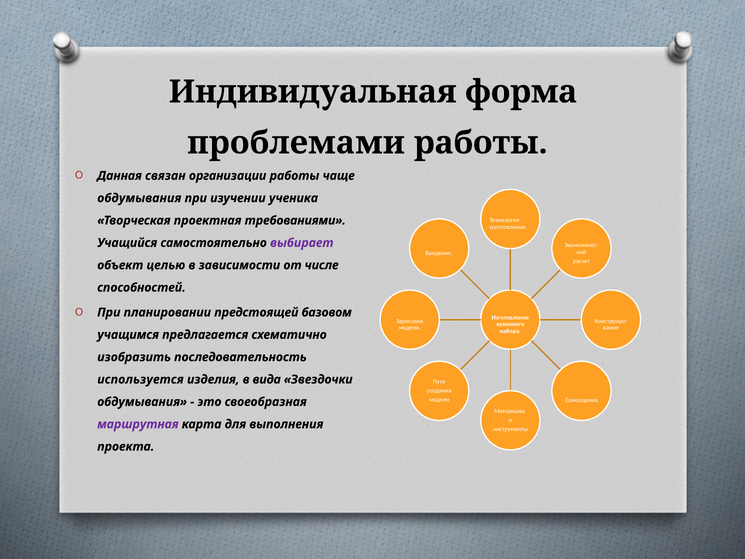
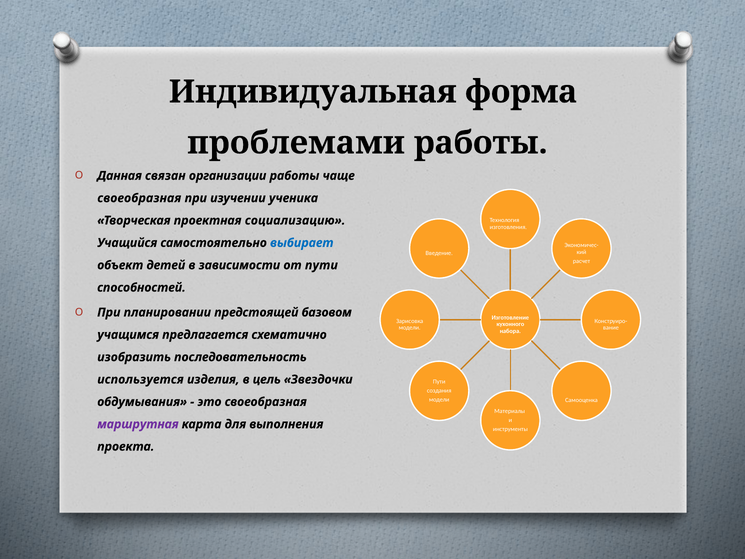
обдумывания at (139, 198): обдумывания -> своеобразная
требованиями: требованиями -> социализацию
выбирает colour: purple -> blue
целью: целью -> детей
от числе: числе -> пути
вида: вида -> цель
